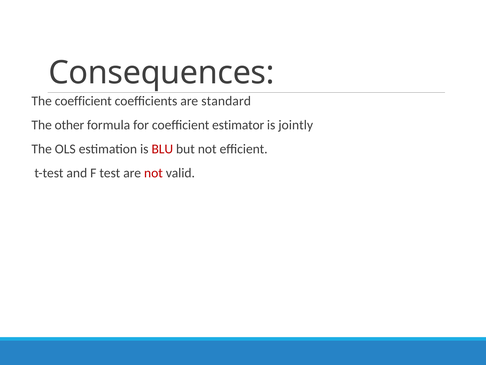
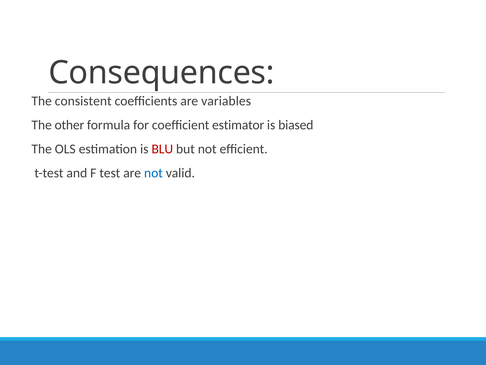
The coefficient: coefficient -> consistent
standard: standard -> variables
jointly: jointly -> biased
not at (153, 173) colour: red -> blue
